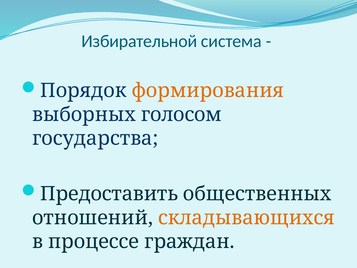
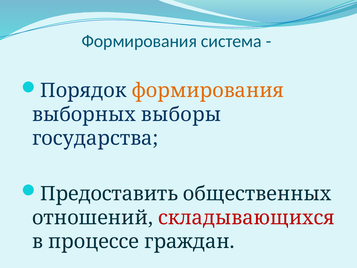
Избирательной at (139, 41): Избирательной -> Формирования
голосом: голосом -> выборы
складывающихся colour: orange -> red
